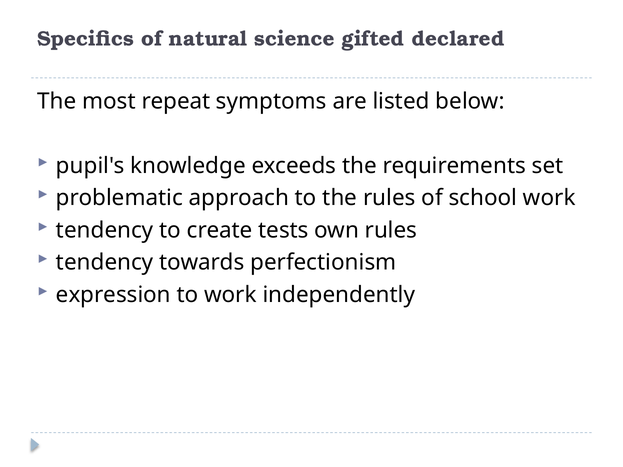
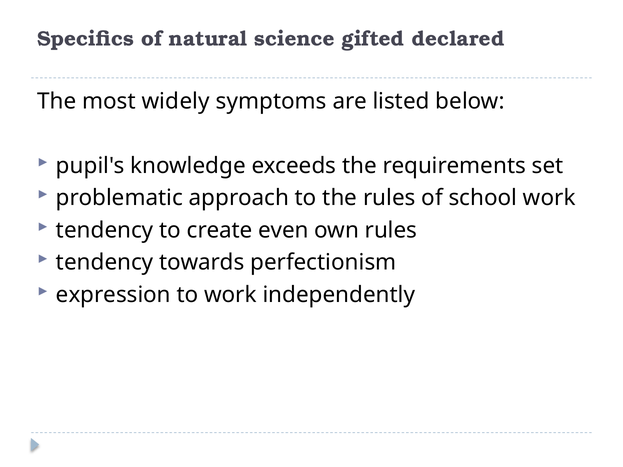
repeat: repeat -> widely
tests: tests -> even
